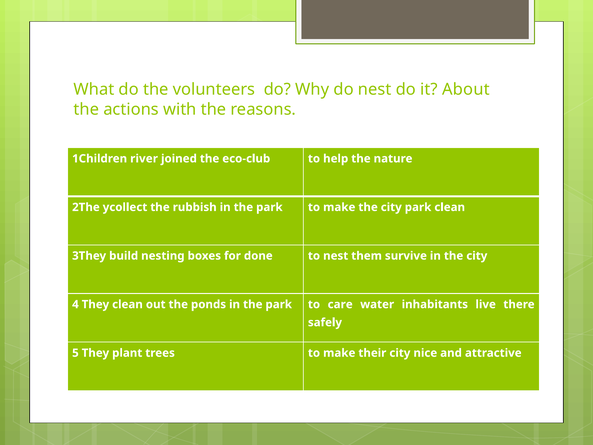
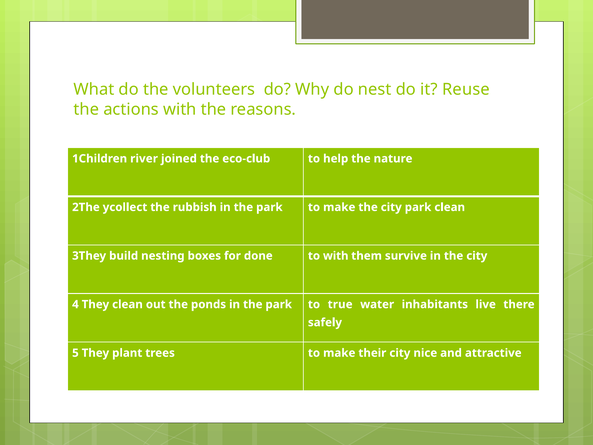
About: About -> Reuse
to nest: nest -> with
care: care -> true
